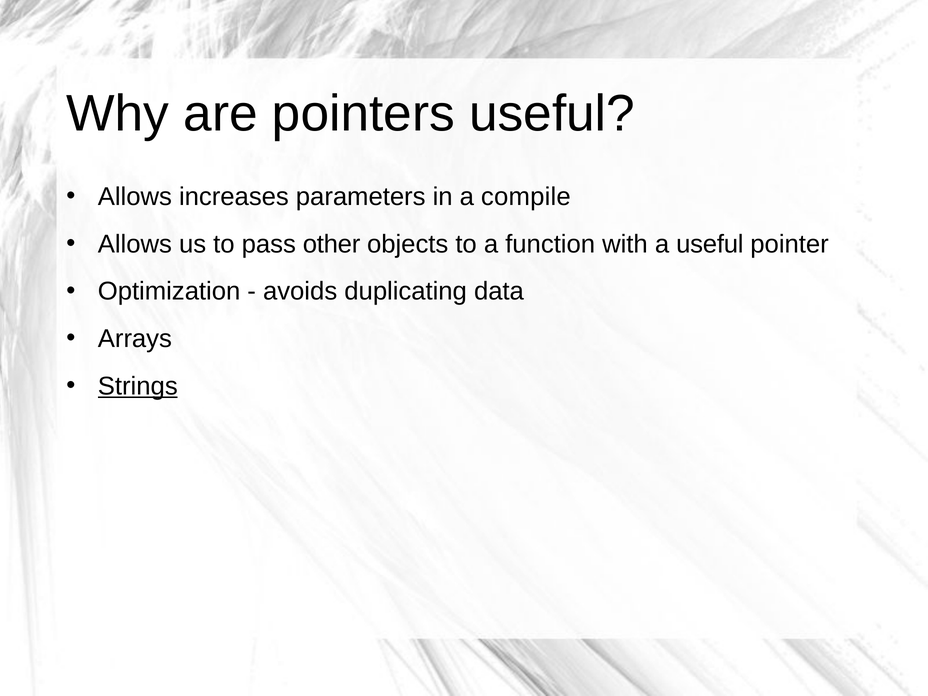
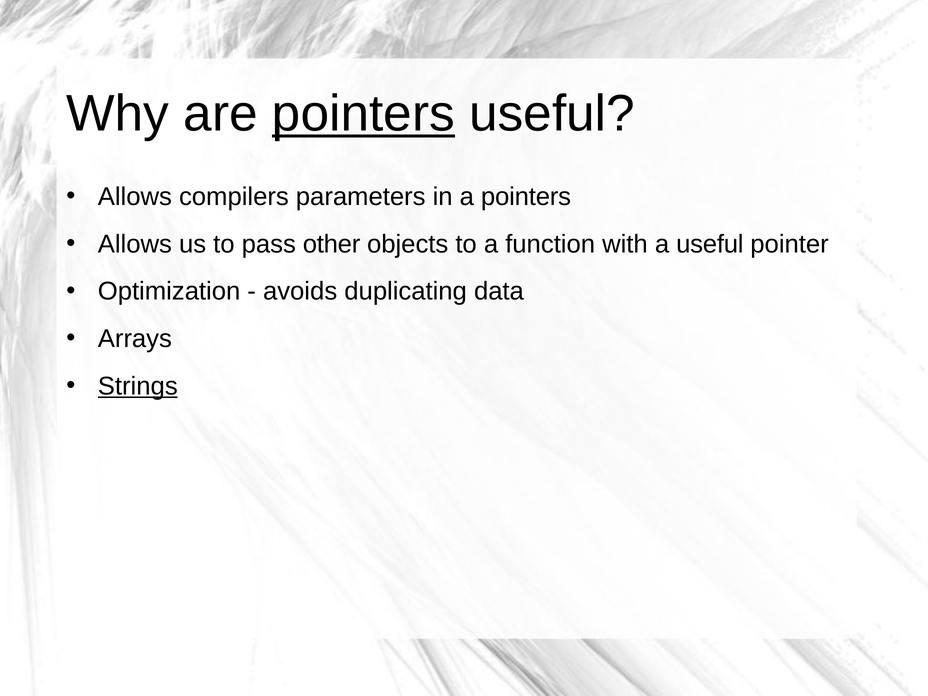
pointers at (363, 114) underline: none -> present
increases: increases -> compilers
a compile: compile -> pointers
